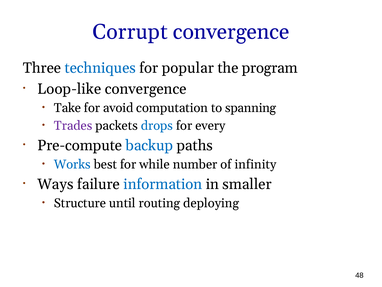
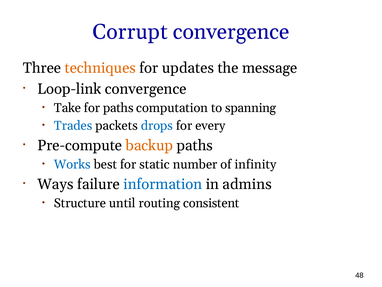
techniques colour: blue -> orange
popular: popular -> updates
program: program -> message
Loop-like: Loop-like -> Loop-link
for avoid: avoid -> paths
Trades colour: purple -> blue
backup colour: blue -> orange
while: while -> static
smaller: smaller -> admins
deploying: deploying -> consistent
